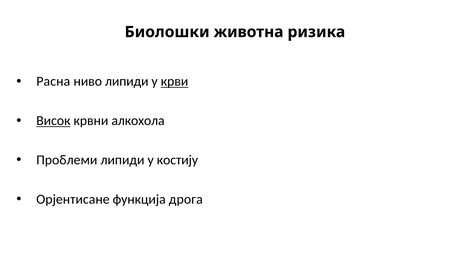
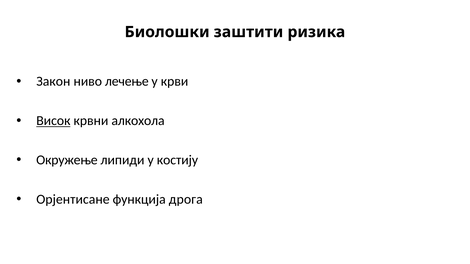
животна: животна -> заштити
Расна: Расна -> Закон
ниво липиди: липиди -> лечење
крви underline: present -> none
Проблеми: Проблеми -> Окружење
